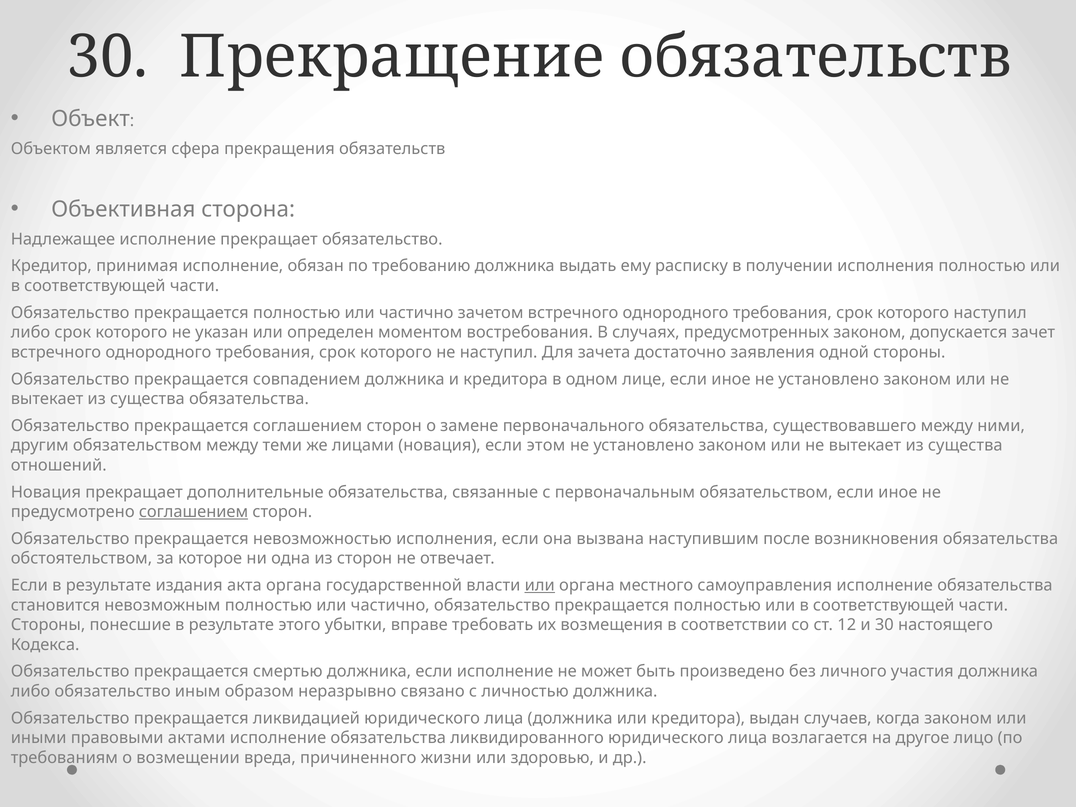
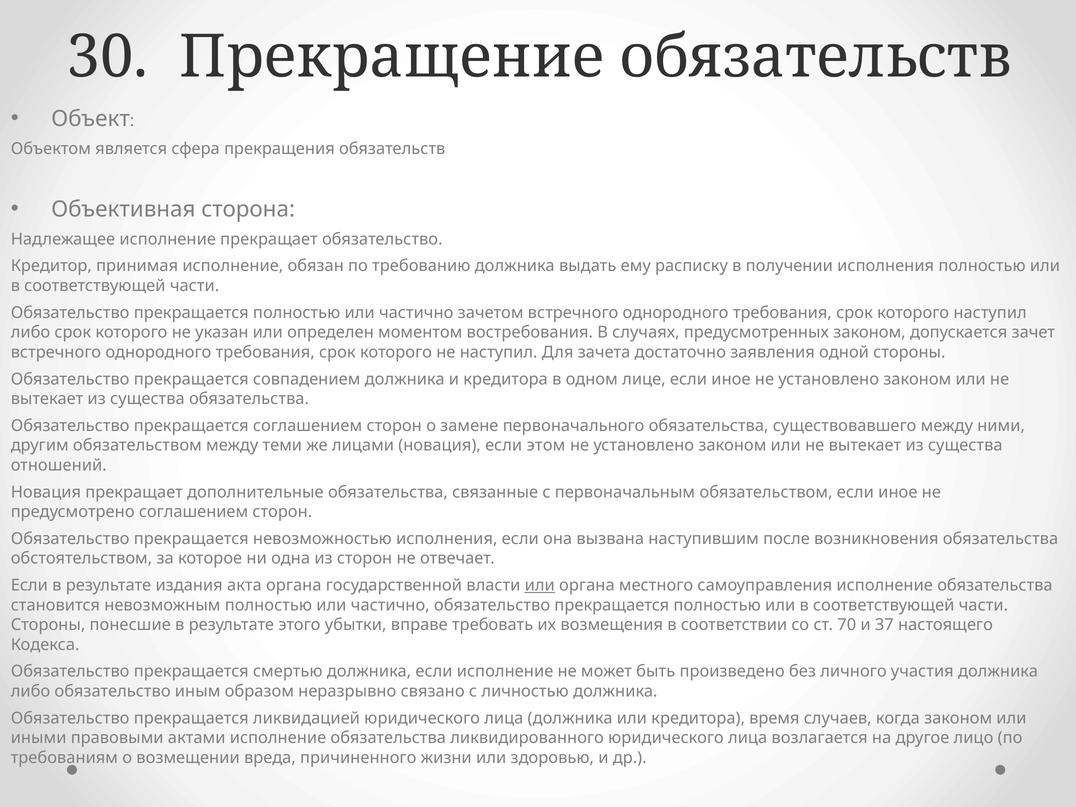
соглашением at (194, 512) underline: present -> none
12: 12 -> 70
и 30: 30 -> 37
выдан: выдан -> время
